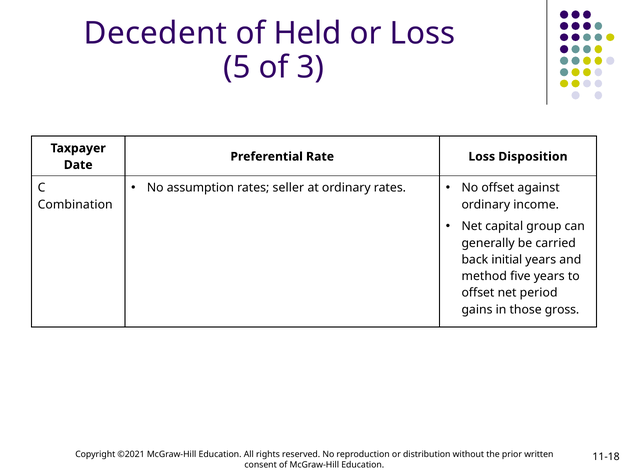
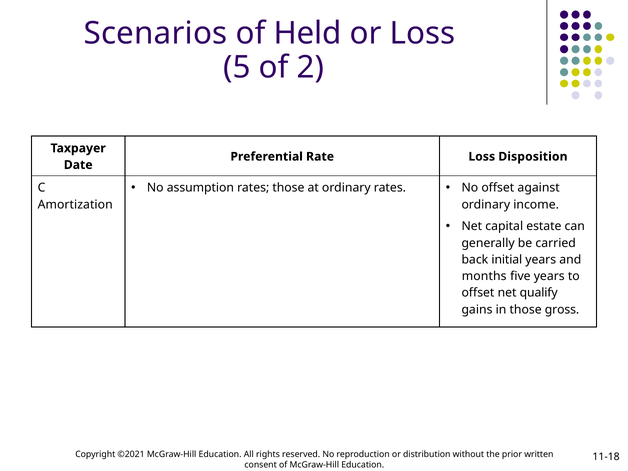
Decedent: Decedent -> Scenarios
3: 3 -> 2
rates seller: seller -> those
Combination: Combination -> Amortization
group: group -> estate
method: method -> months
period: period -> qualify
